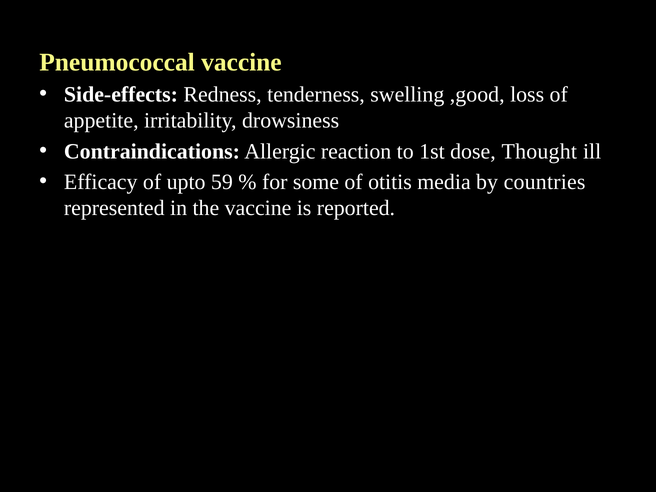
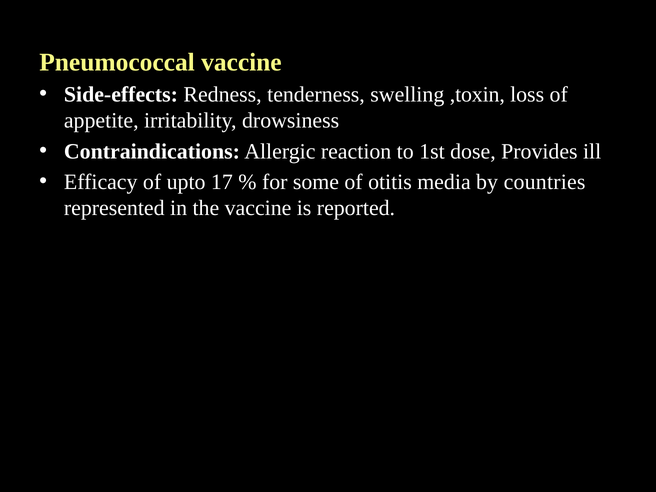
,good: ,good -> ,toxin
Thought: Thought -> Provides
59: 59 -> 17
